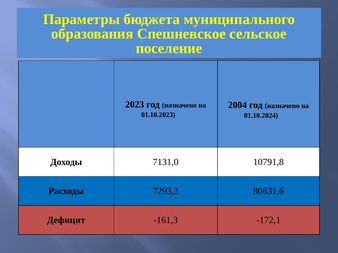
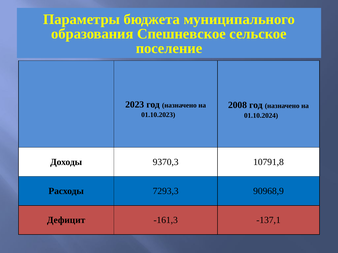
2004: 2004 -> 2008
7131,0: 7131,0 -> 9370,3
80631,6: 80631,6 -> 90968,9
-172,1: -172,1 -> -137,1
